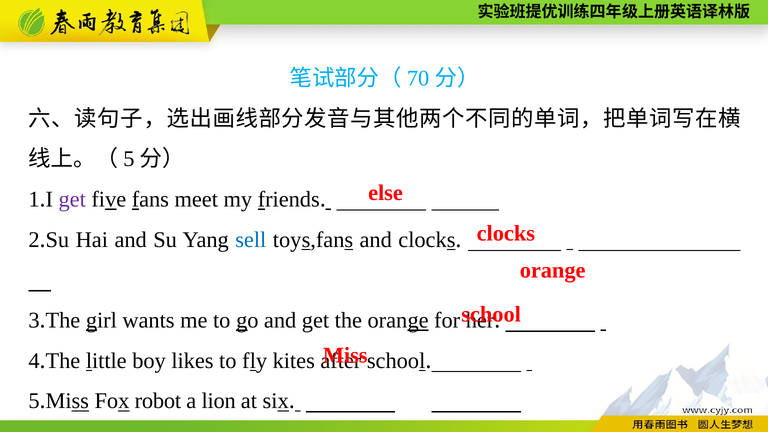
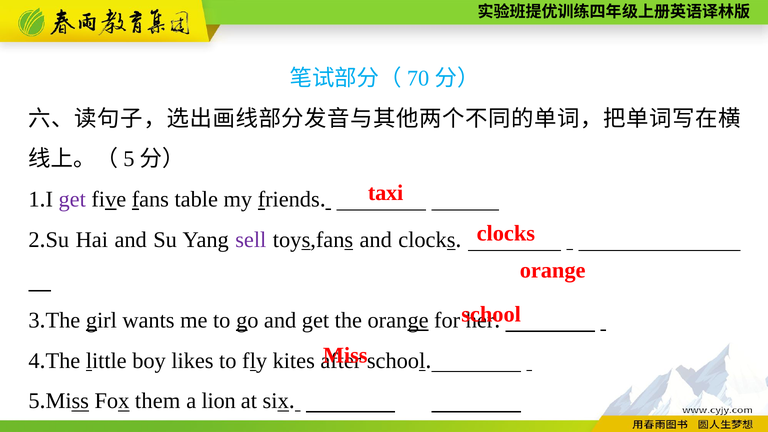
else: else -> taxi
meet: meet -> table
sell colour: blue -> purple
robot: robot -> them
